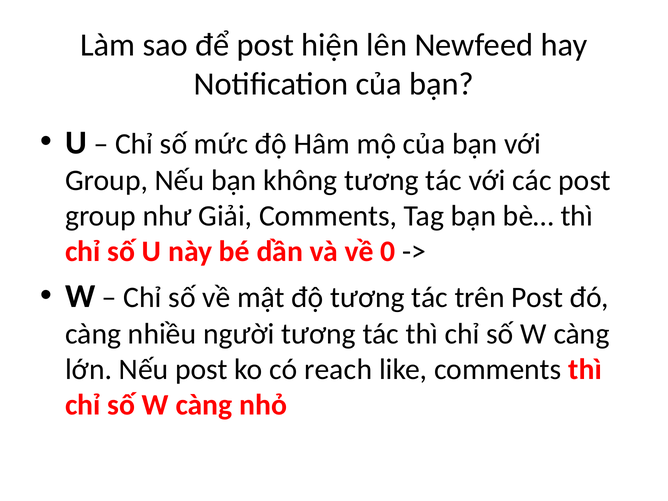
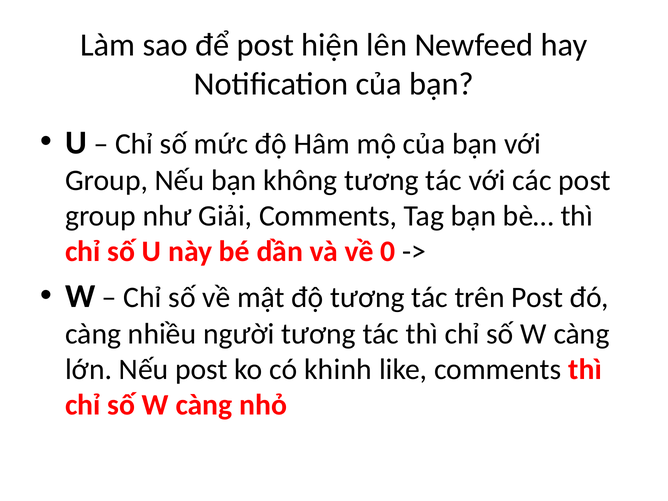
reach: reach -> khinh
